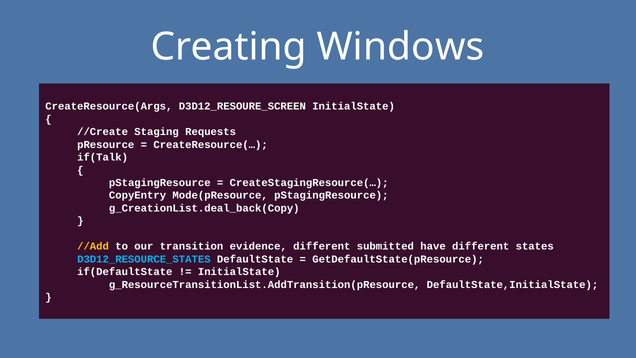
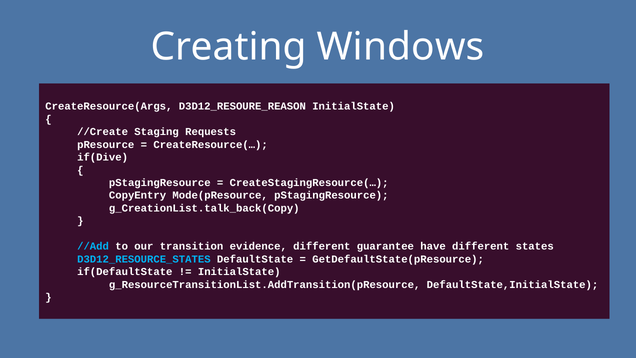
D3D12_RESOURE_SCREEN: D3D12_RESOURE_SCREEN -> D3D12_RESOURE_REASON
if(Talk: if(Talk -> if(Dive
g_CreationList.deal_back(Copy: g_CreationList.deal_back(Copy -> g_CreationList.talk_back(Copy
//Add colour: yellow -> light blue
submitted: submitted -> guarantee
